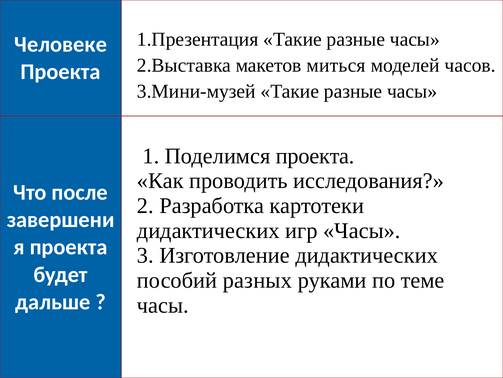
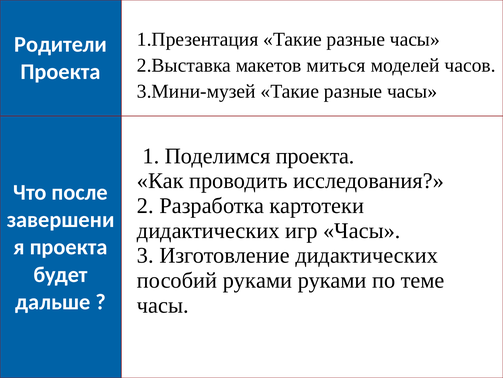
Человеке: Человеке -> Родители
пособий разных: разных -> руками
